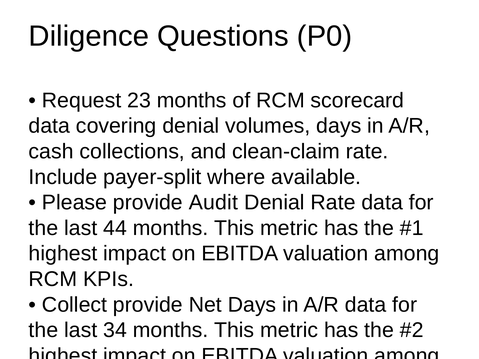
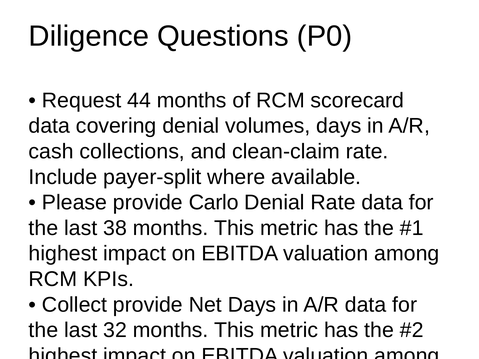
23: 23 -> 44
Audit: Audit -> Carlo
44: 44 -> 38
34: 34 -> 32
